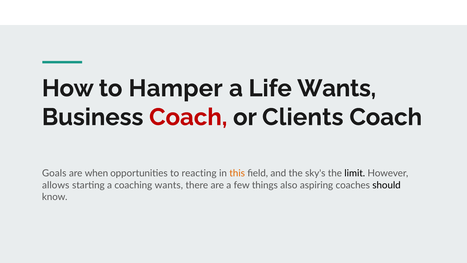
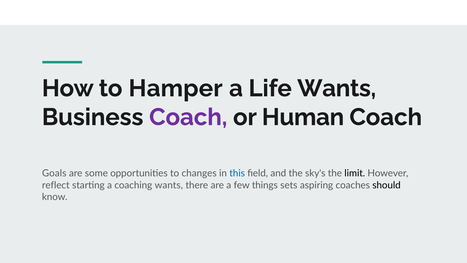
Coach at (188, 117) colour: red -> purple
Clients: Clients -> Human
when: when -> some
reacting: reacting -> changes
this colour: orange -> blue
allows: allows -> reflect
also: also -> sets
